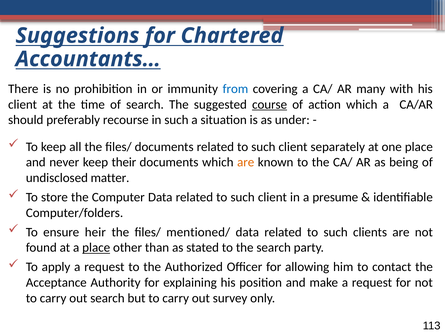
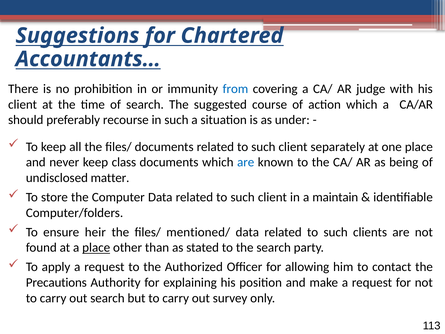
many: many -> judge
course underline: present -> none
their: their -> class
are at (246, 162) colour: orange -> blue
presume: presume -> maintain
Acceptance: Acceptance -> Precautions
